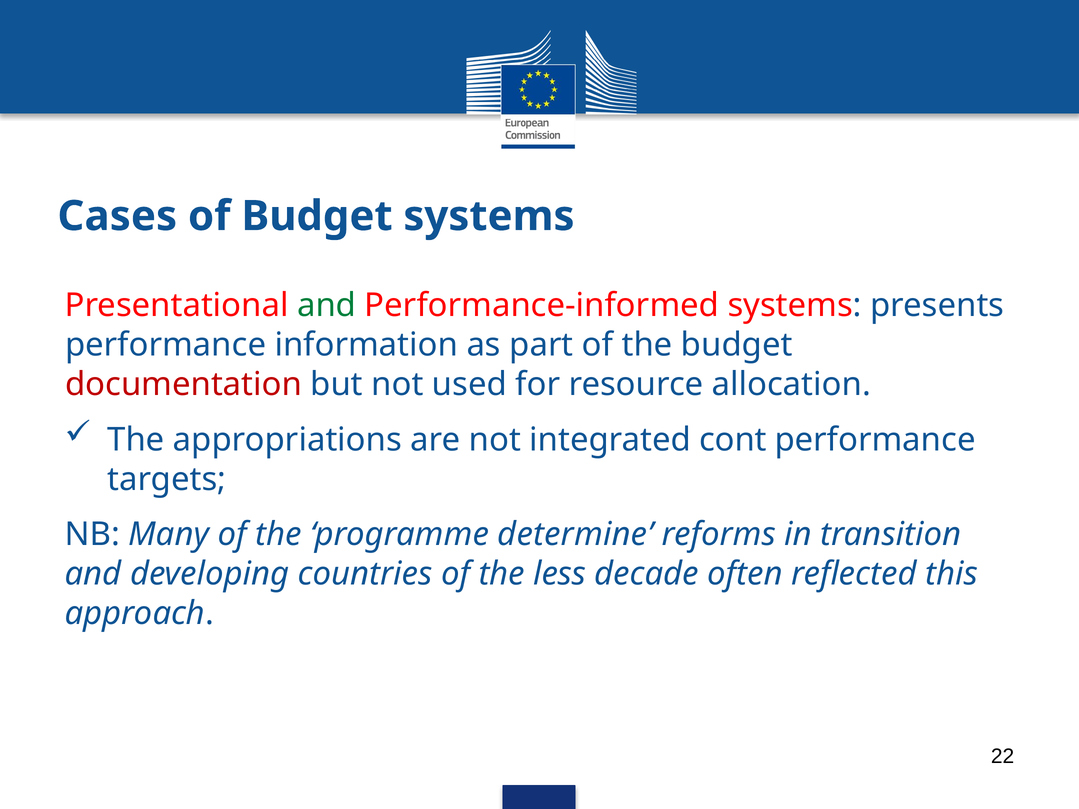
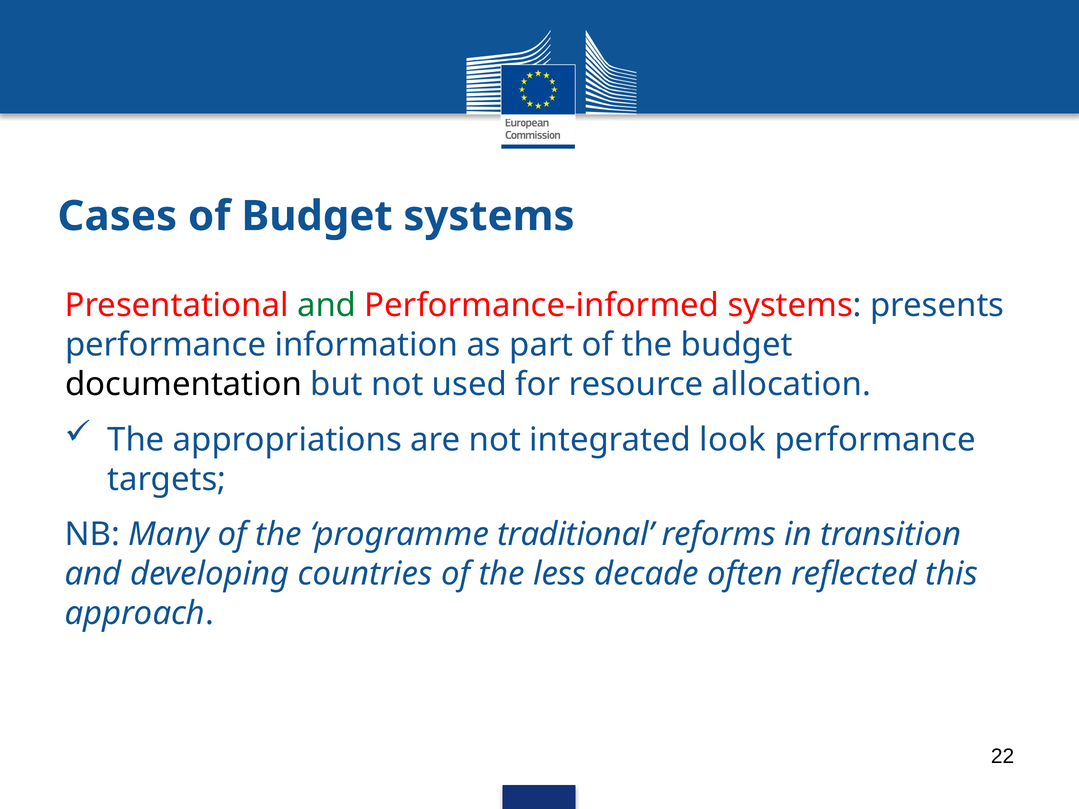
documentation colour: red -> black
cont: cont -> look
determine: determine -> traditional
